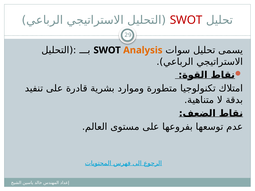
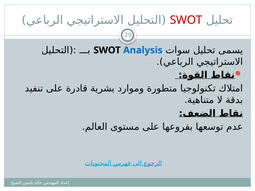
Analysis colour: orange -> blue
